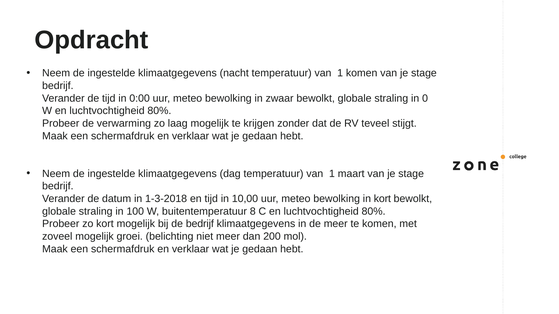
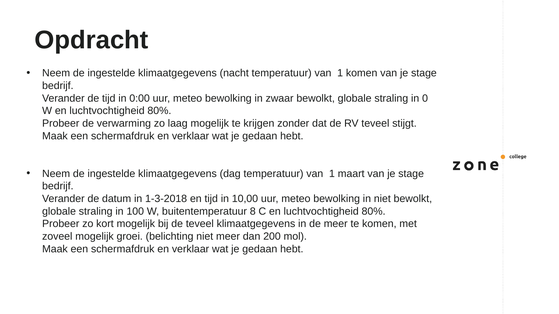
in kort: kort -> niet
de bedrijf: bedrijf -> teveel
